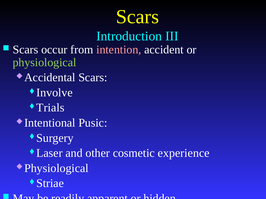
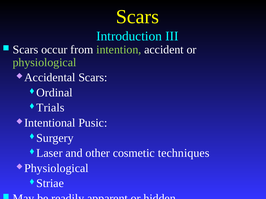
intention colour: pink -> light green
Involve: Involve -> Ordinal
experience: experience -> techniques
